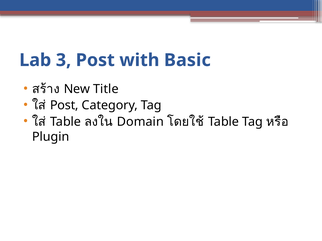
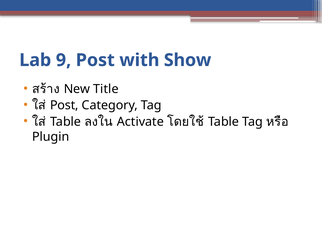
3: 3 -> 9
Basic: Basic -> Show
Domain: Domain -> Activate
